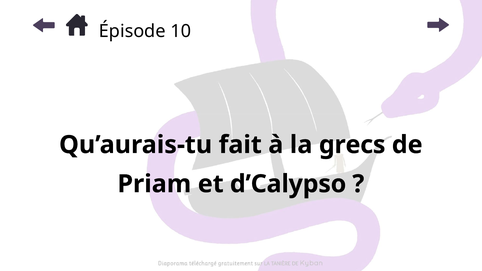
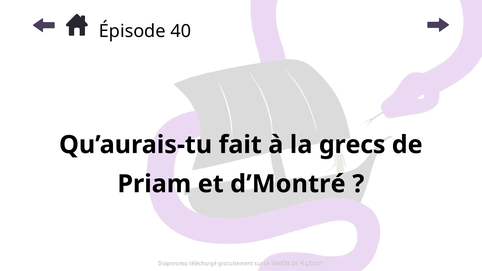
10: 10 -> 40
d’Calypso: d’Calypso -> d’Montré
